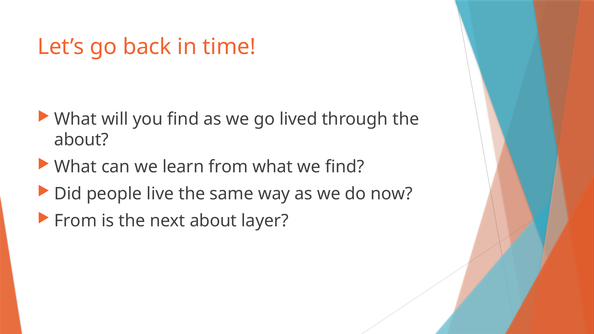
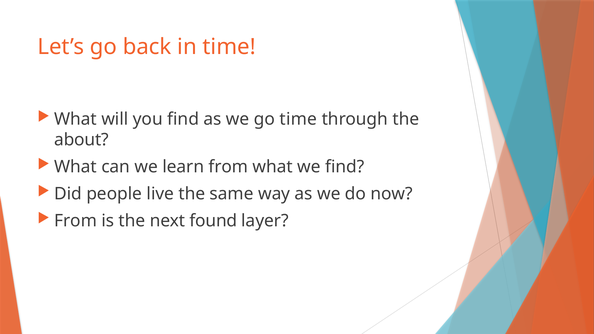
go lived: lived -> time
next about: about -> found
